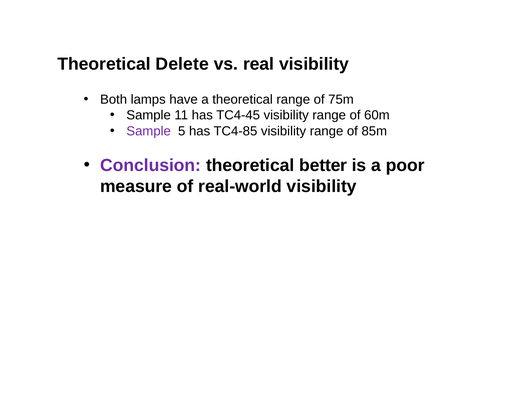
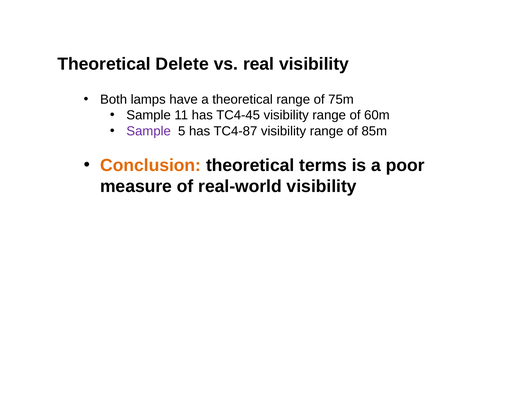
TC4-85: TC4-85 -> TC4-87
Conclusion colour: purple -> orange
better: better -> terms
